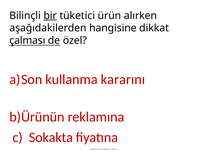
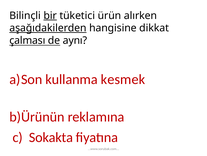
aşağıdakilerden underline: none -> present
özel: özel -> aynı
kararını: kararını -> kesmek
